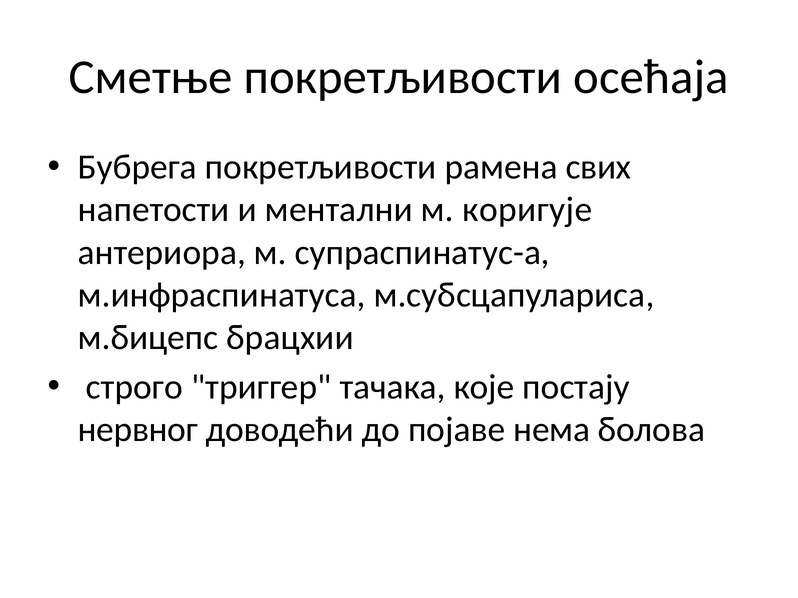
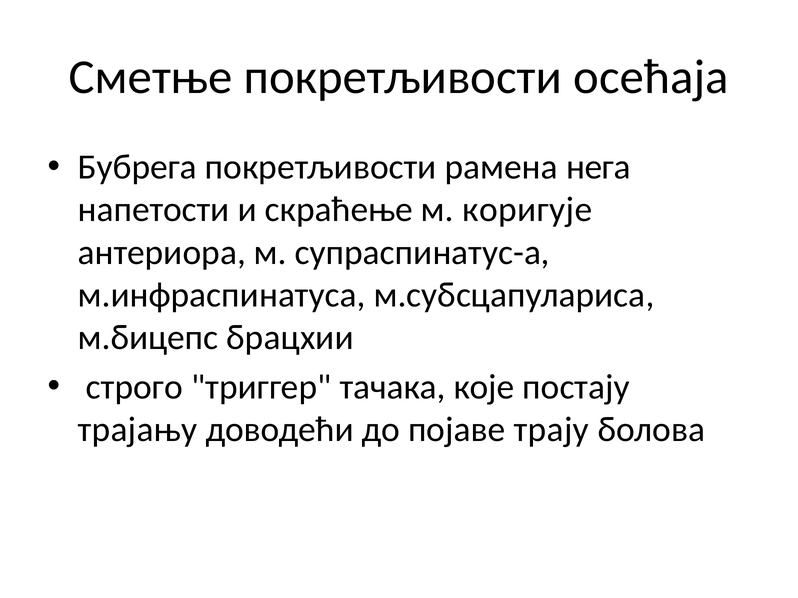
свих: свих -> нега
ментални: ментални -> скраћење
нервног: нервног -> трајању
нема: нема -> трају
